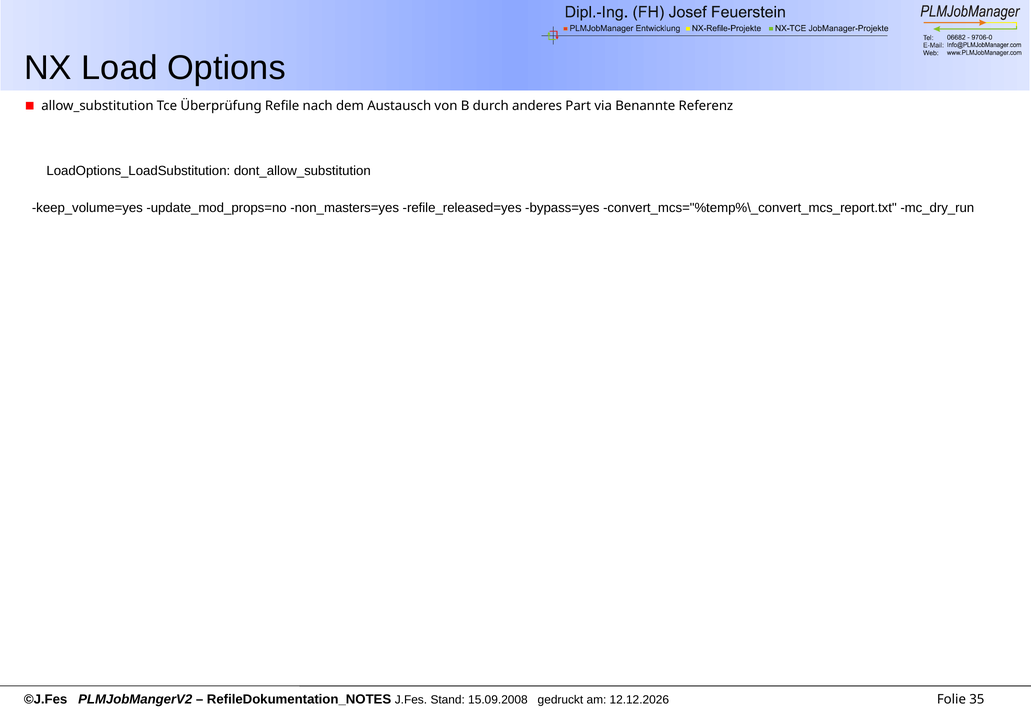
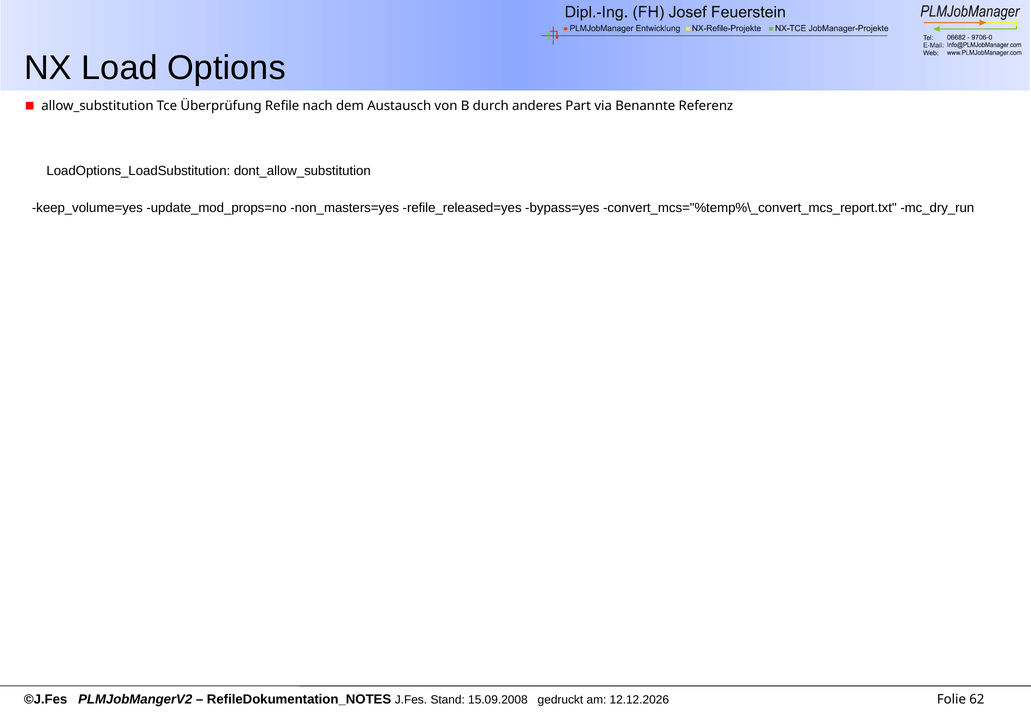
35: 35 -> 62
